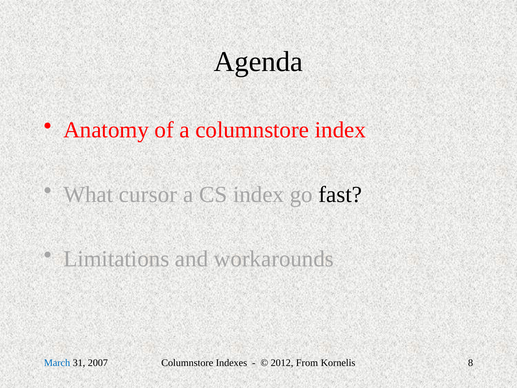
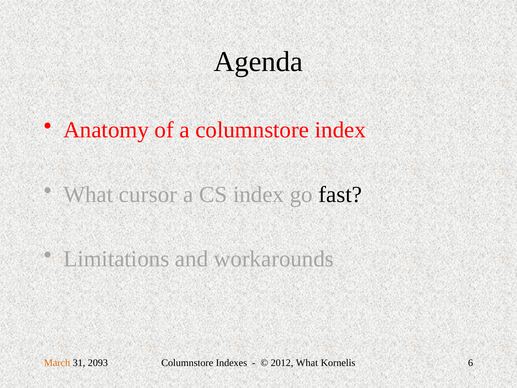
March colour: blue -> orange
2007: 2007 -> 2093
2012 From: From -> What
8: 8 -> 6
